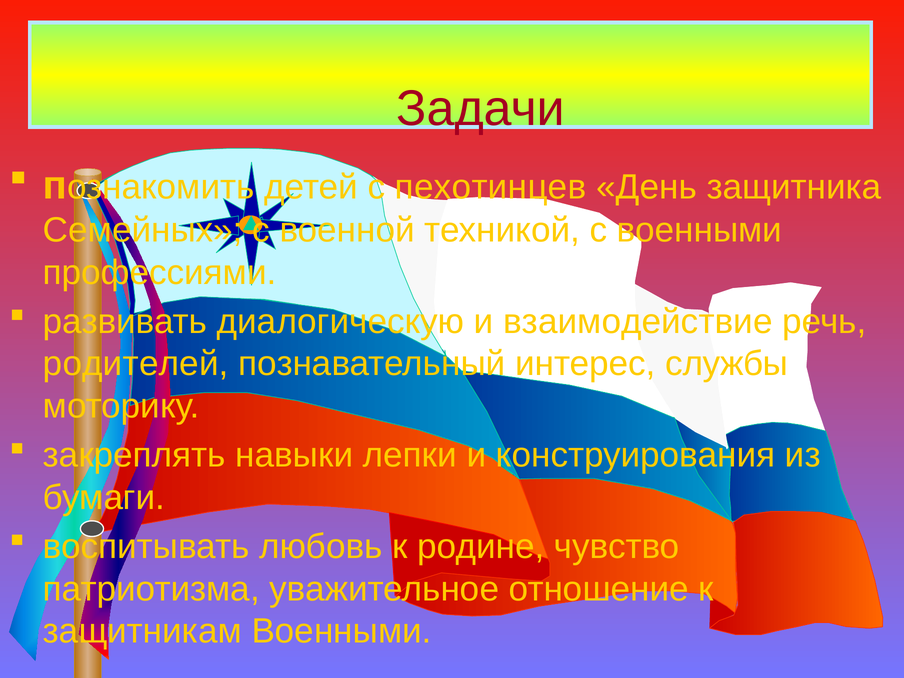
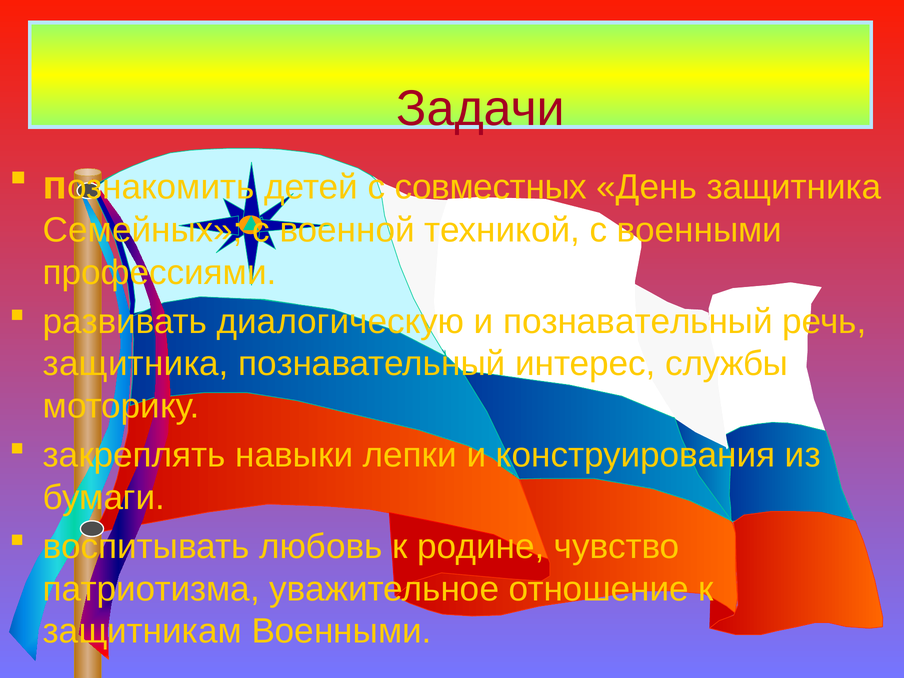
пехотинцев: пехотинцев -> совместных
и взаимодействие: взаимодействие -> познавательный
родителей at (136, 364): родителей -> защитника
